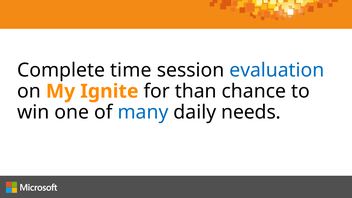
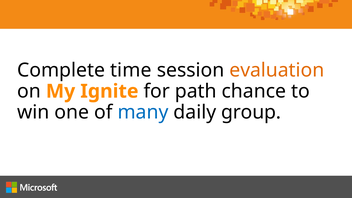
evaluation colour: blue -> orange
than: than -> path
needs: needs -> group
